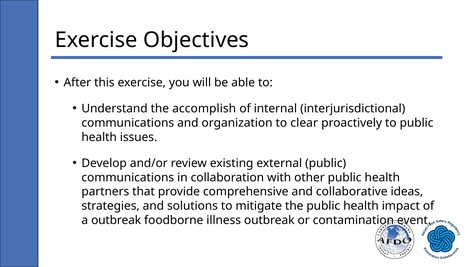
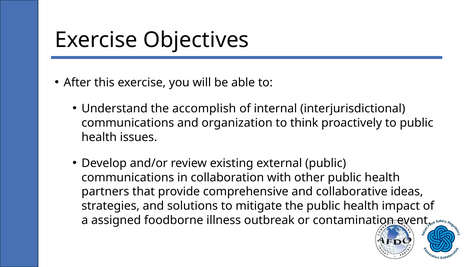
clear: clear -> think
a outbreak: outbreak -> assigned
